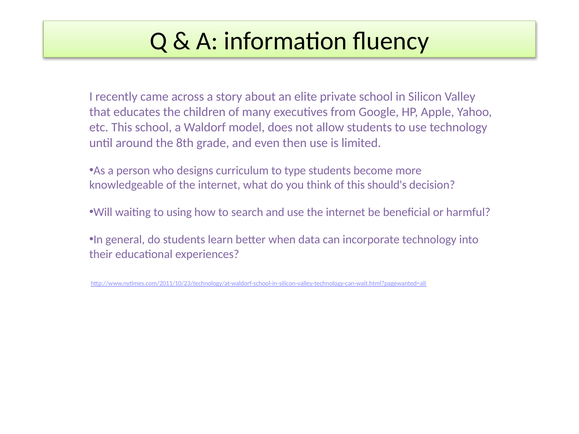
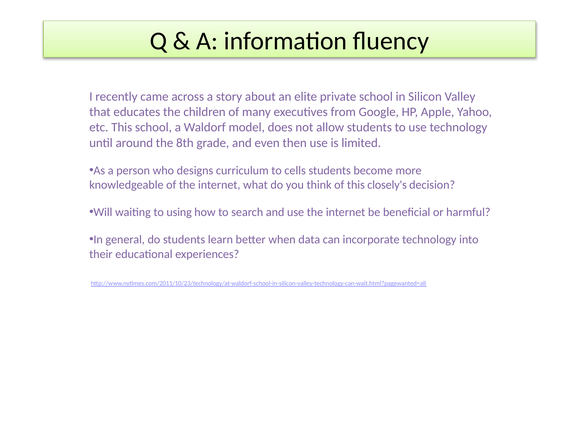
type: type -> cells
should's: should's -> closely's
